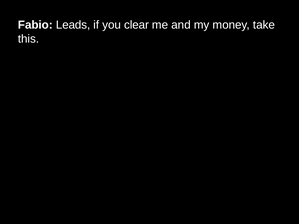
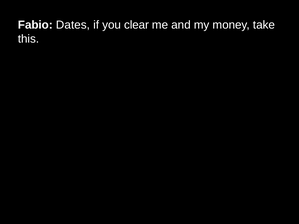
Leads: Leads -> Dates
